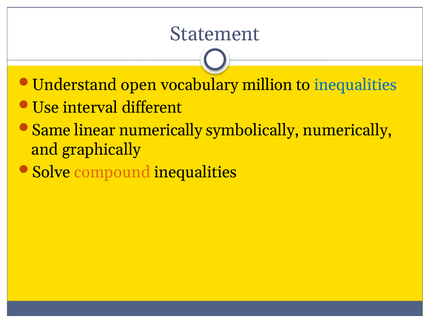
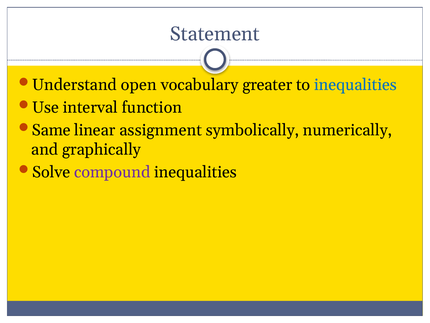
million: million -> greater
different: different -> function
linear numerically: numerically -> assignment
compound colour: orange -> purple
